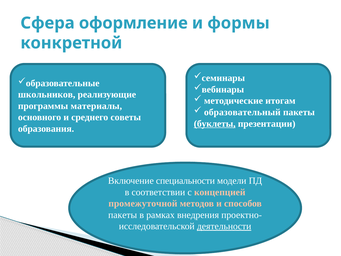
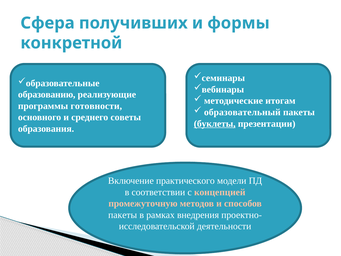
оформление: оформление -> получивших
школьников: школьников -> образованию
материалы: материалы -> готовности
специальности: специальности -> практического
промежуточной: промежуточной -> промежуточную
деятельности underline: present -> none
